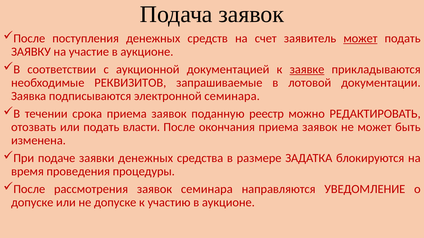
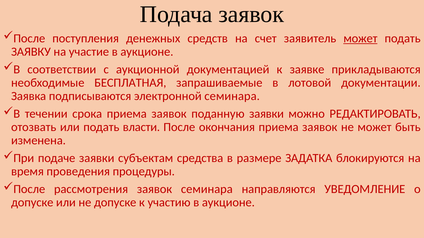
заявке underline: present -> none
РЕКВИЗИТОВ: РЕКВИЗИТОВ -> БЕСПЛАТНАЯ
поданную реестр: реестр -> заявки
заявки денежных: денежных -> субъектам
